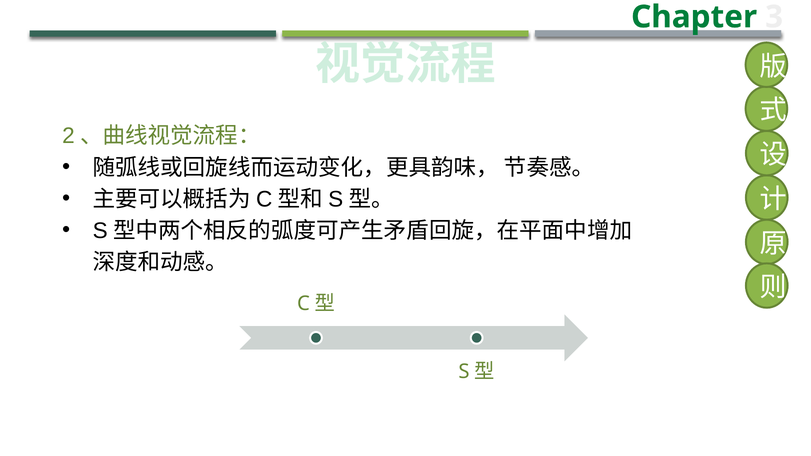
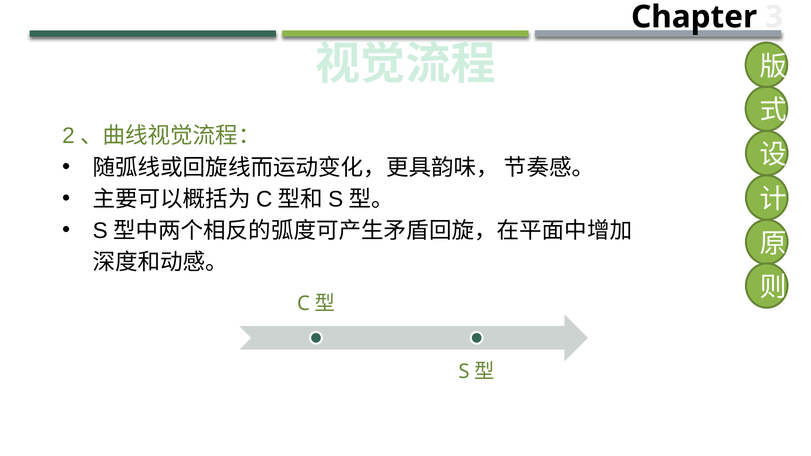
Chapter colour: green -> black
